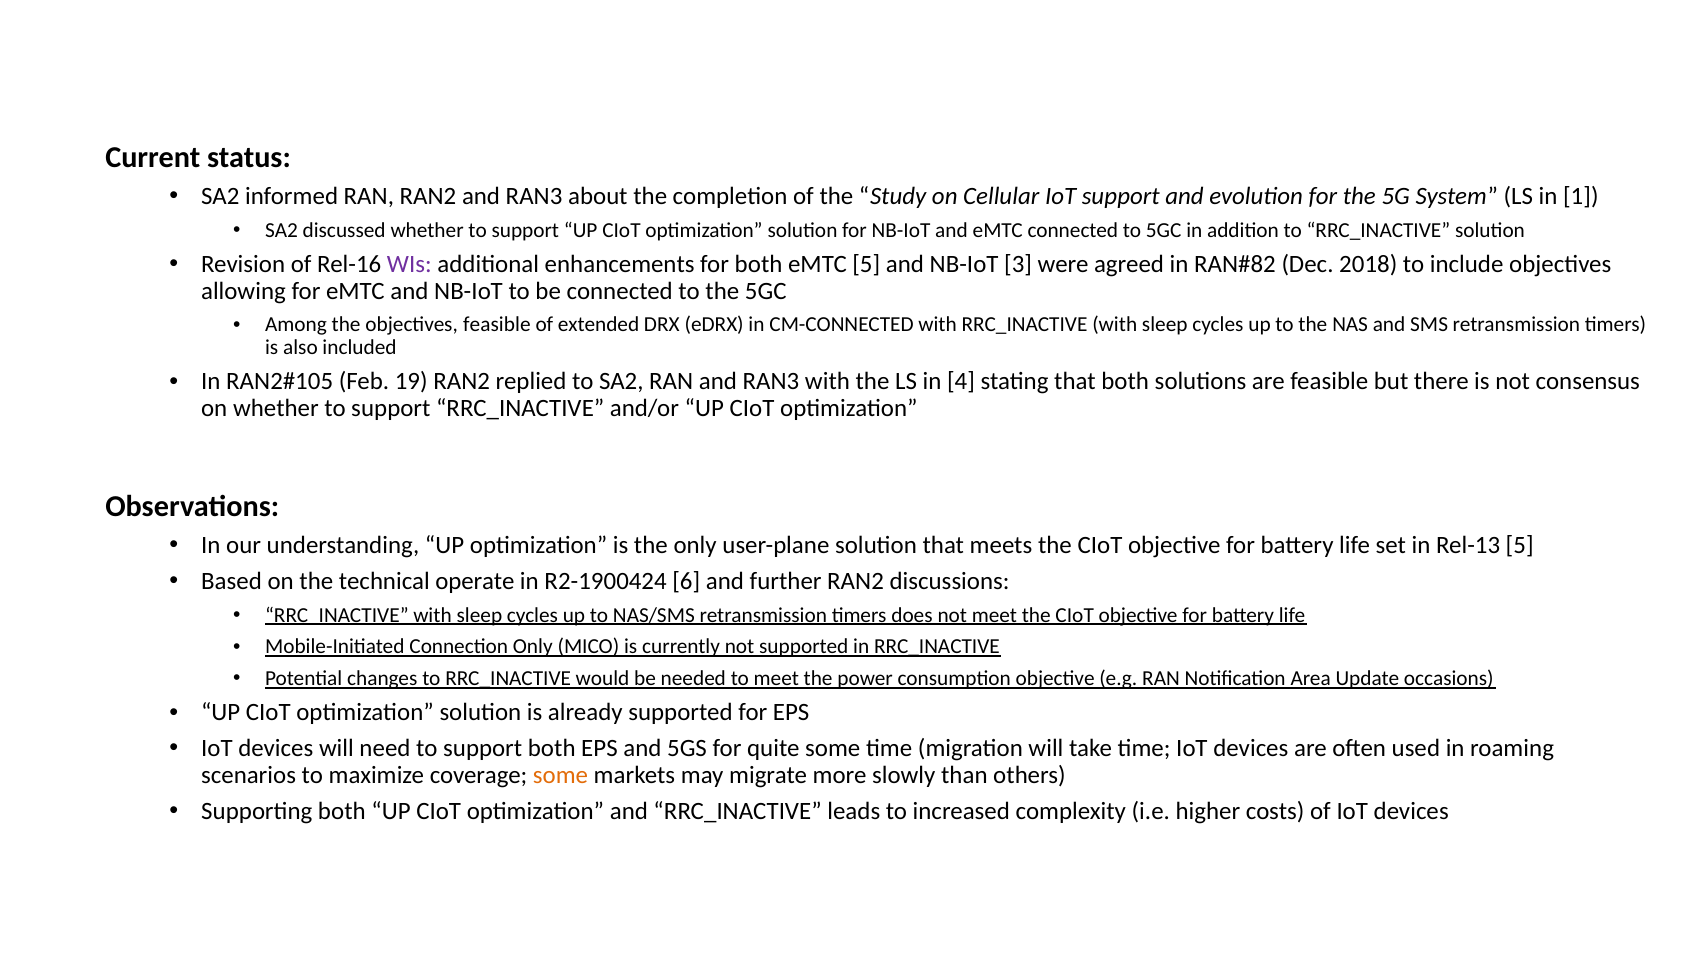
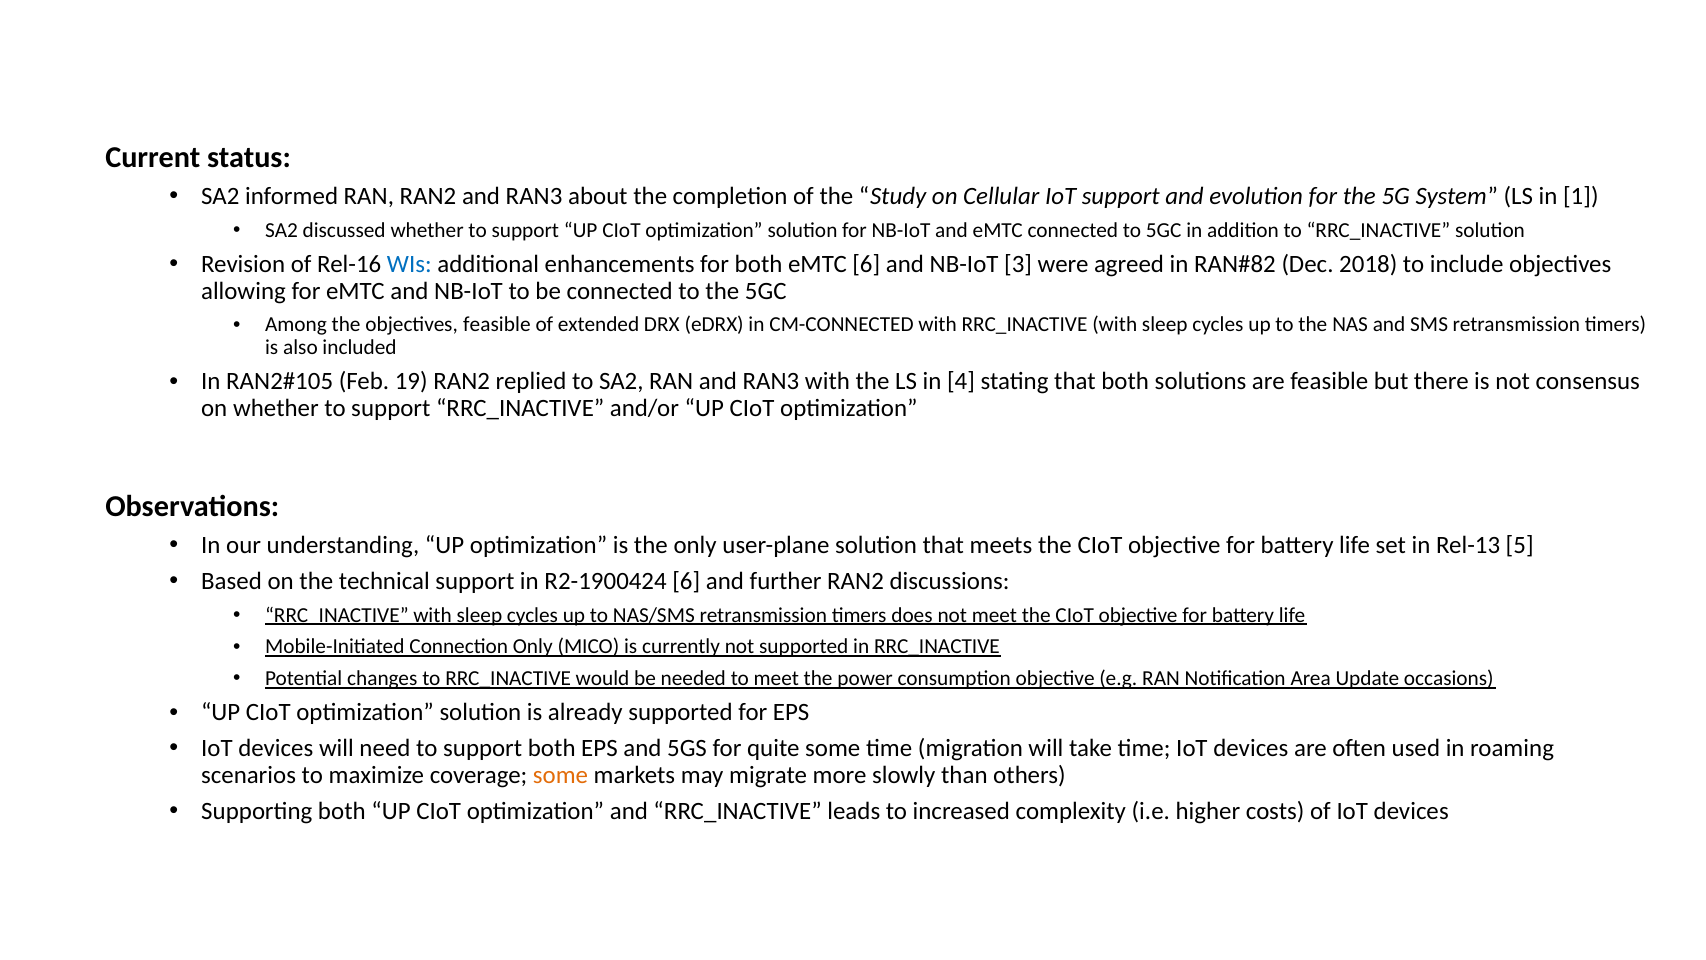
WIs colour: purple -> blue
eMTC 5: 5 -> 6
technical operate: operate -> support
